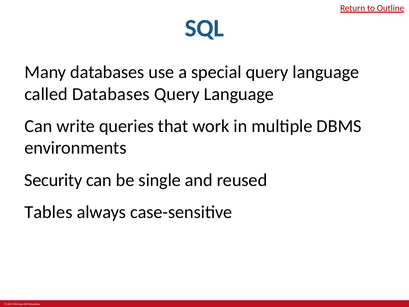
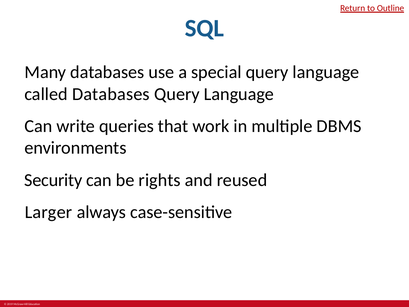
single: single -> rights
Tables: Tables -> Larger
